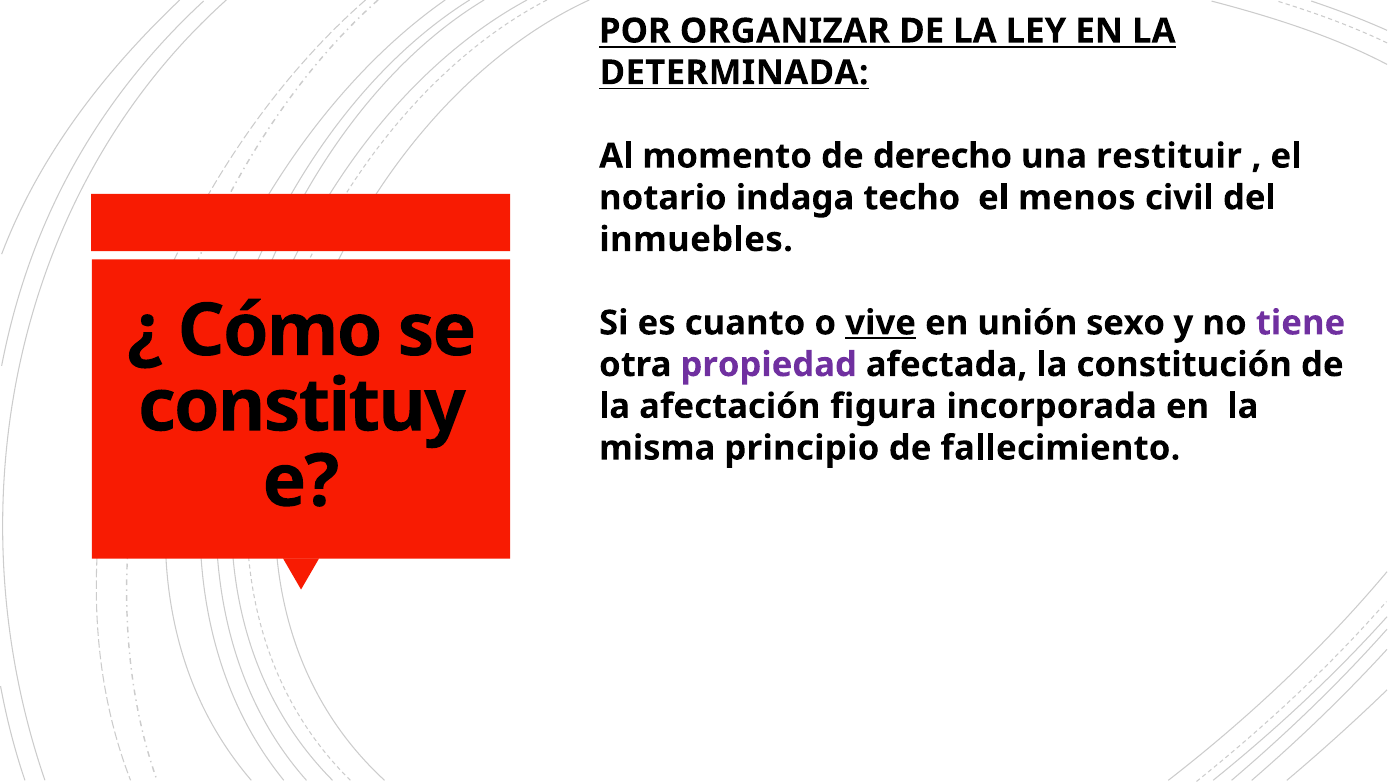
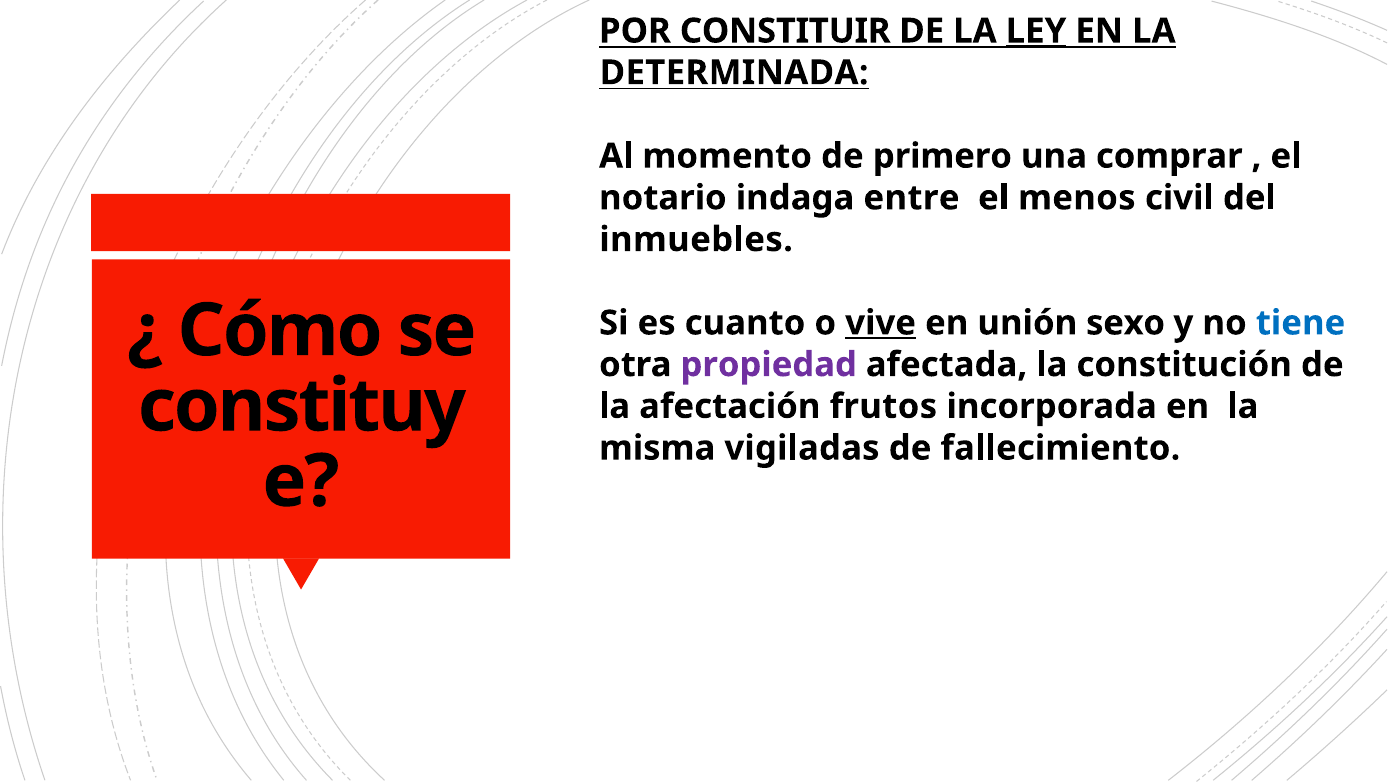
ORGANIZAR: ORGANIZAR -> CONSTITUIR
LEY underline: none -> present
derecho: derecho -> primero
restituir: restituir -> comprar
techo: techo -> entre
tiene colour: purple -> blue
figura: figura -> frutos
principio: principio -> vigiladas
